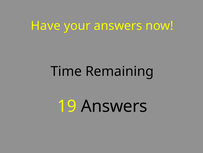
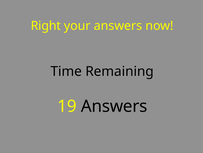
Have: Have -> Right
